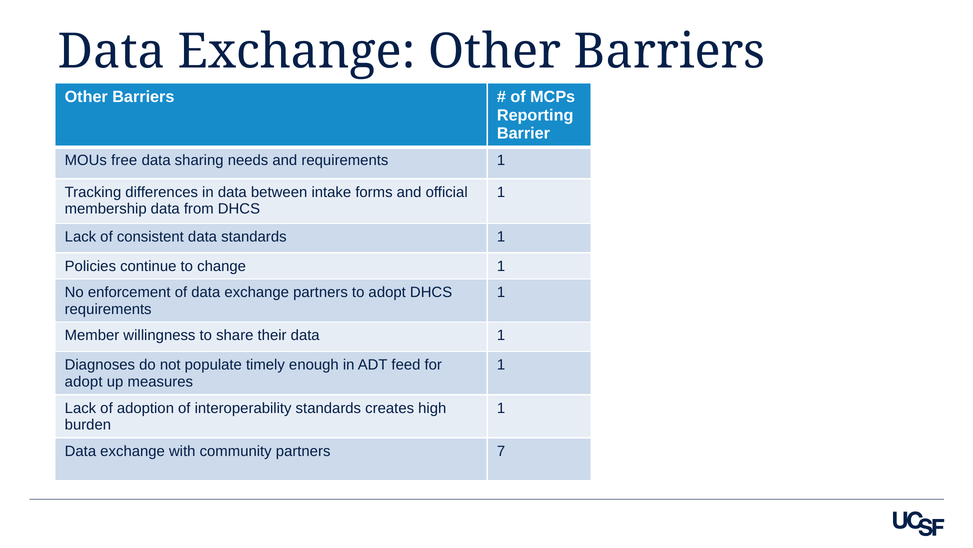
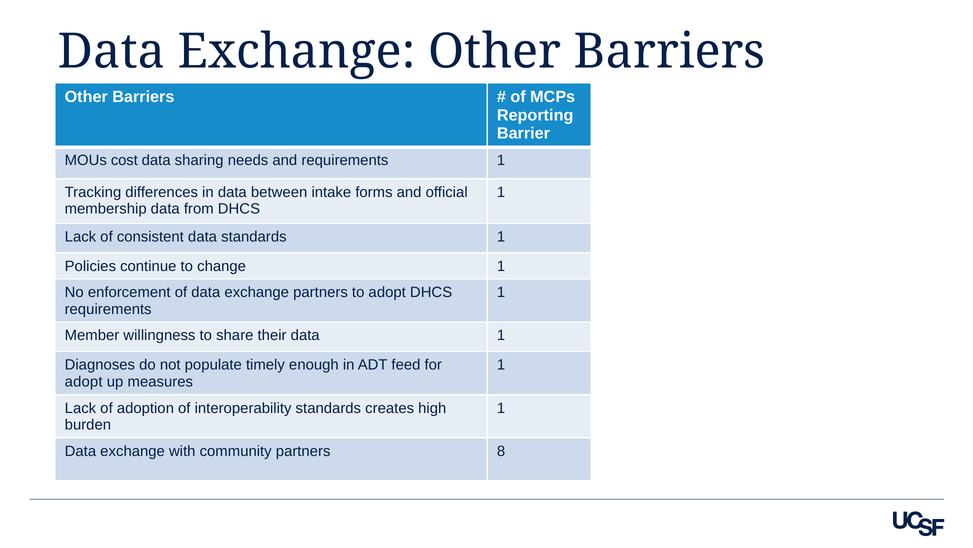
free: free -> cost
7: 7 -> 8
